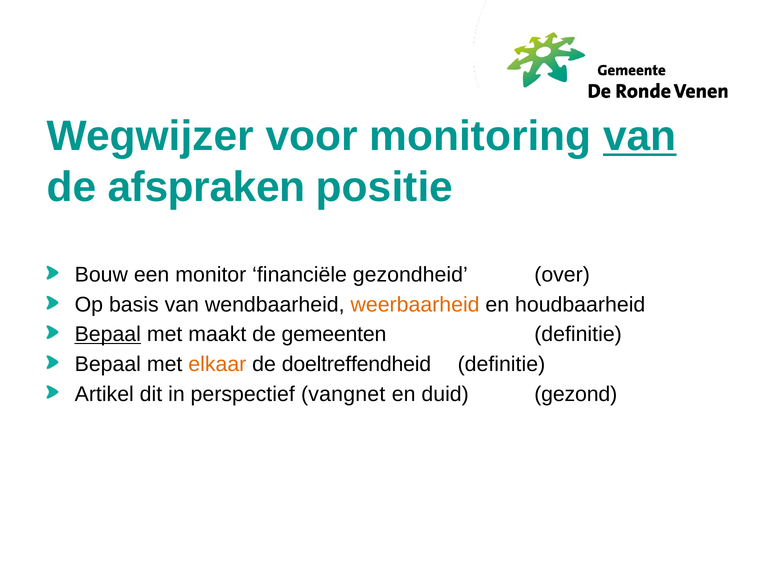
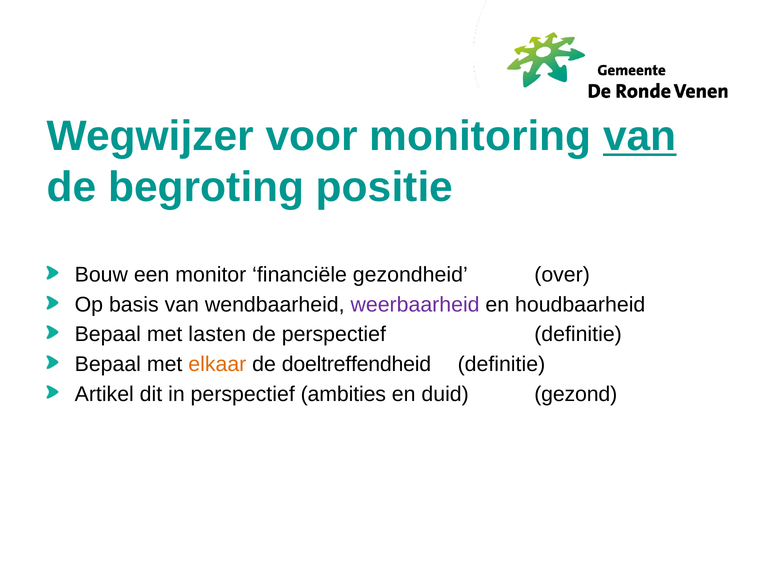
afspraken: afspraken -> begroting
weerbaarheid colour: orange -> purple
Bepaal at (108, 335) underline: present -> none
maakt: maakt -> lasten
de gemeenten: gemeenten -> perspectief
vangnet: vangnet -> ambities
